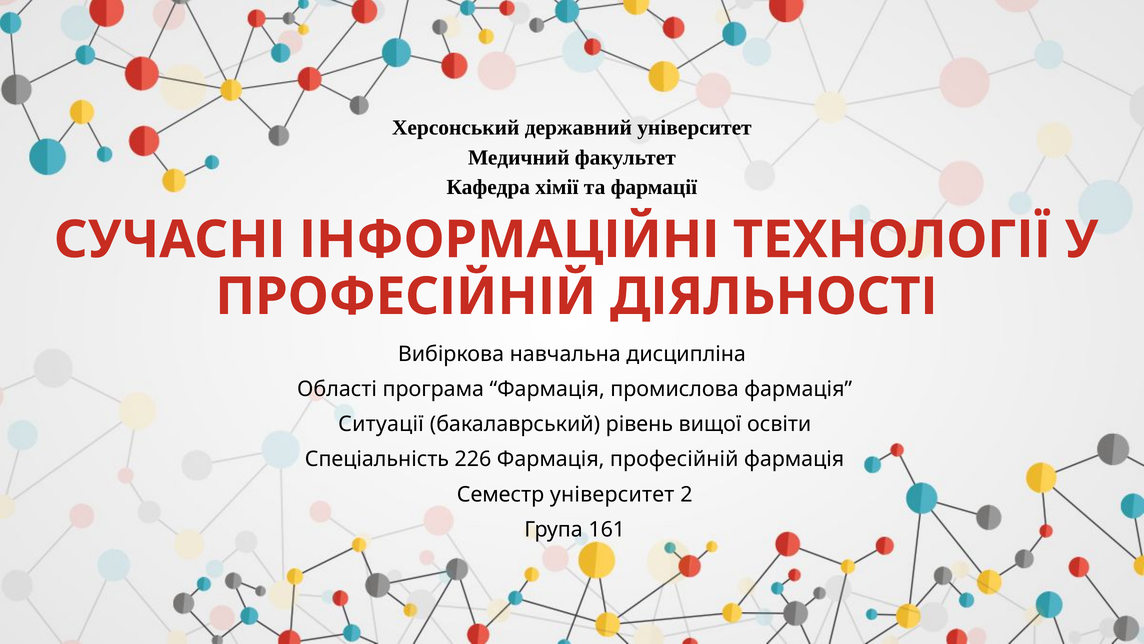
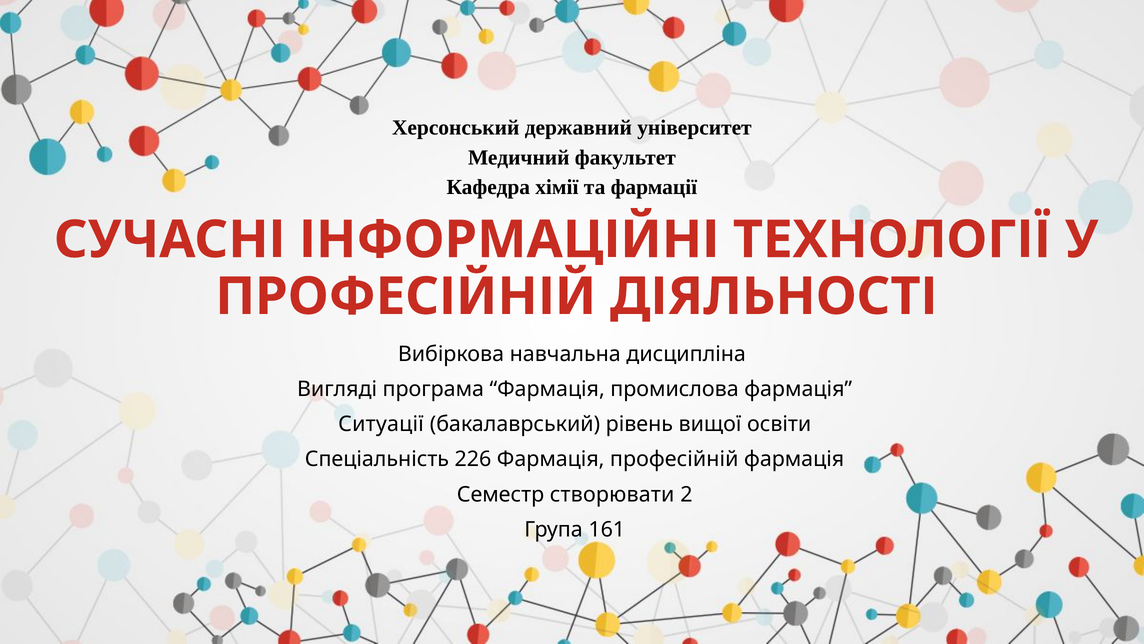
Області: Області -> Вигляді
Семестр університет: університет -> створювати
